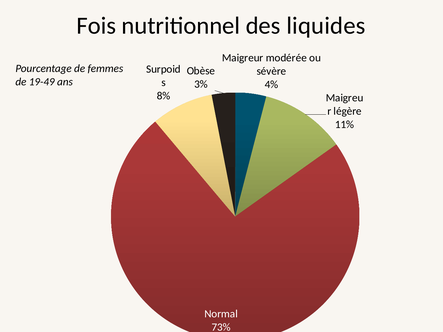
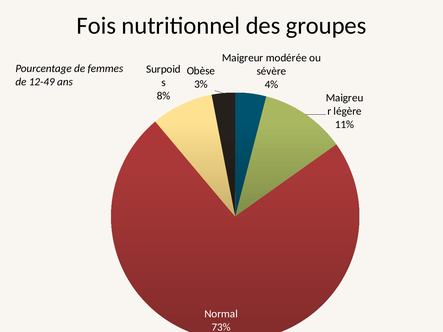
liquides: liquides -> groupes
19-49: 19-49 -> 12-49
